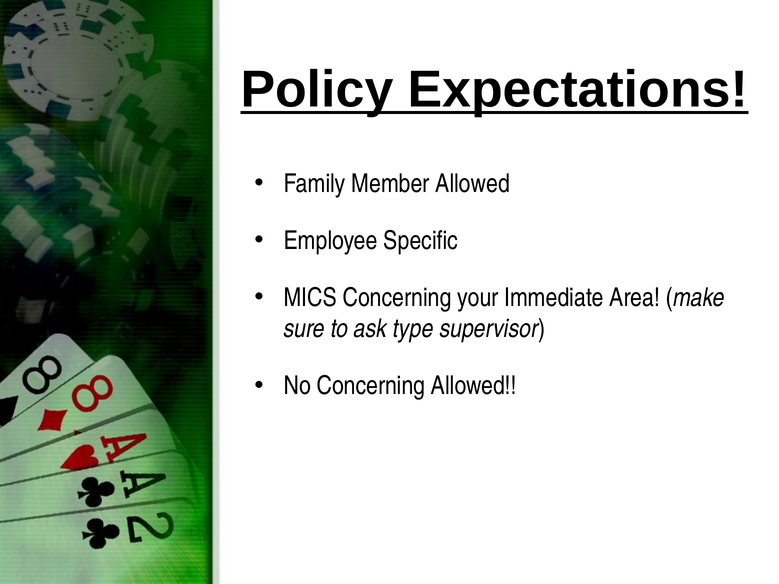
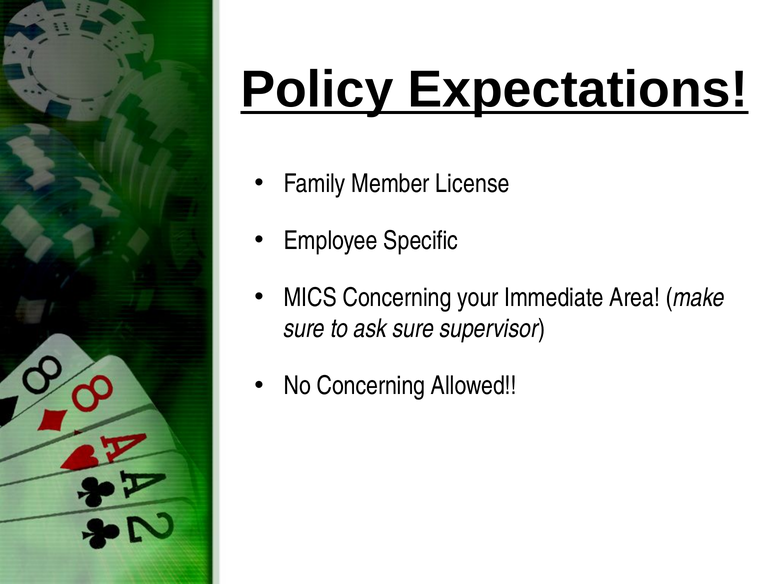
Member Allowed: Allowed -> License
ask type: type -> sure
